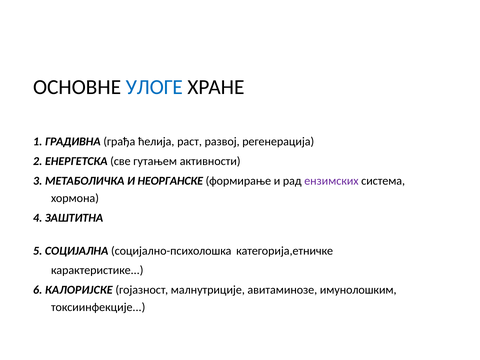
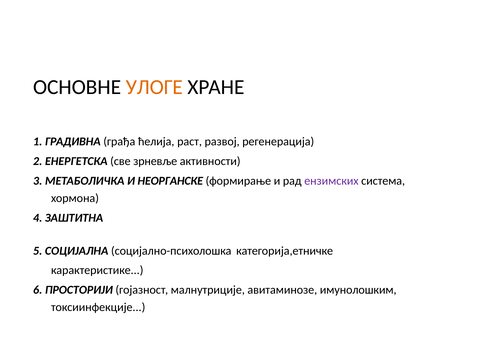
УЛОГЕ colour: blue -> orange
гутањем: гутањем -> зрневље
КАЛОРИЈСКЕ: КАЛОРИЈСКЕ -> ПРОСТОРИЈИ
